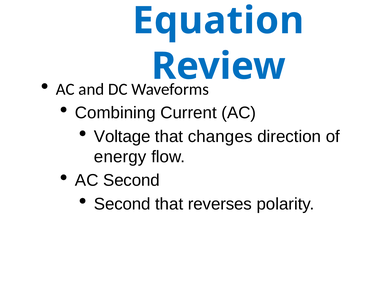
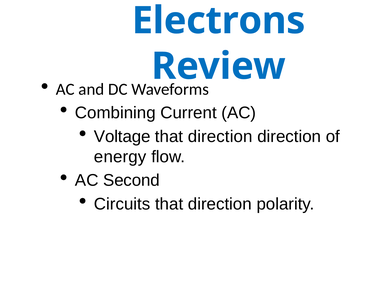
Equation: Equation -> Electrons
changes at (220, 136): changes -> direction
Second at (122, 204): Second -> Circuits
reverses at (220, 204): reverses -> direction
